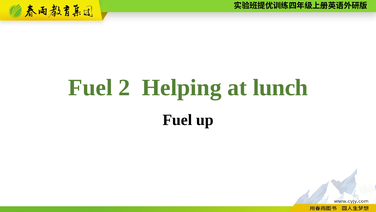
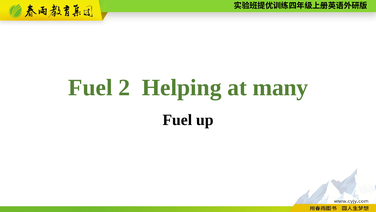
lunch: lunch -> many
